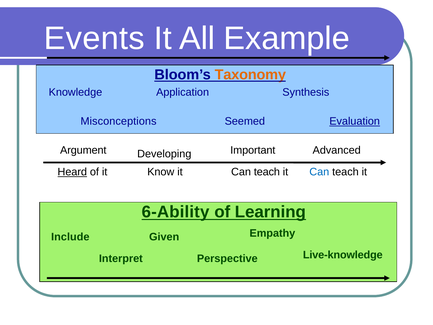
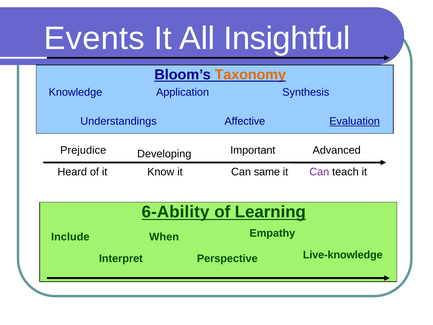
Example: Example -> Insightful
Misconceptions: Misconceptions -> Understandings
Seemed: Seemed -> Affective
Argument: Argument -> Prejudice
Heard underline: present -> none
Know it Can teach: teach -> same
Can at (319, 172) colour: blue -> purple
Given: Given -> When
